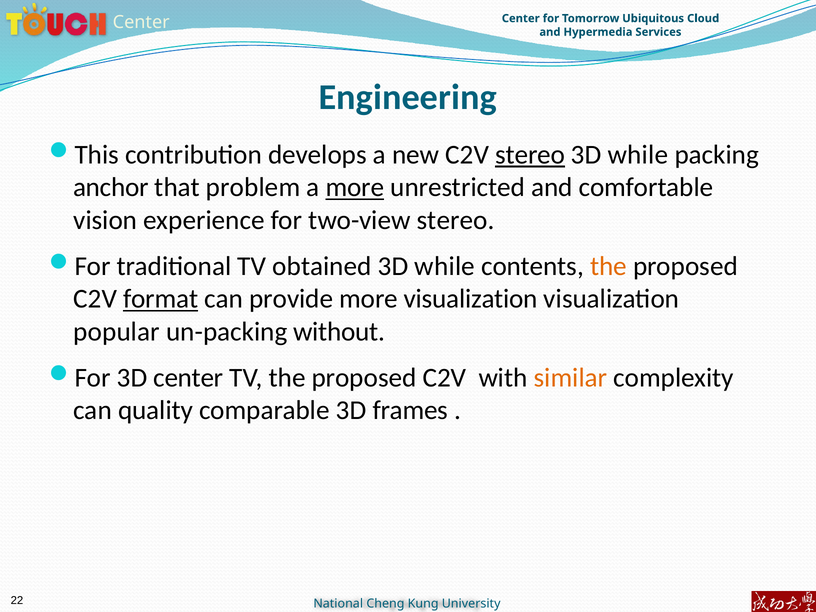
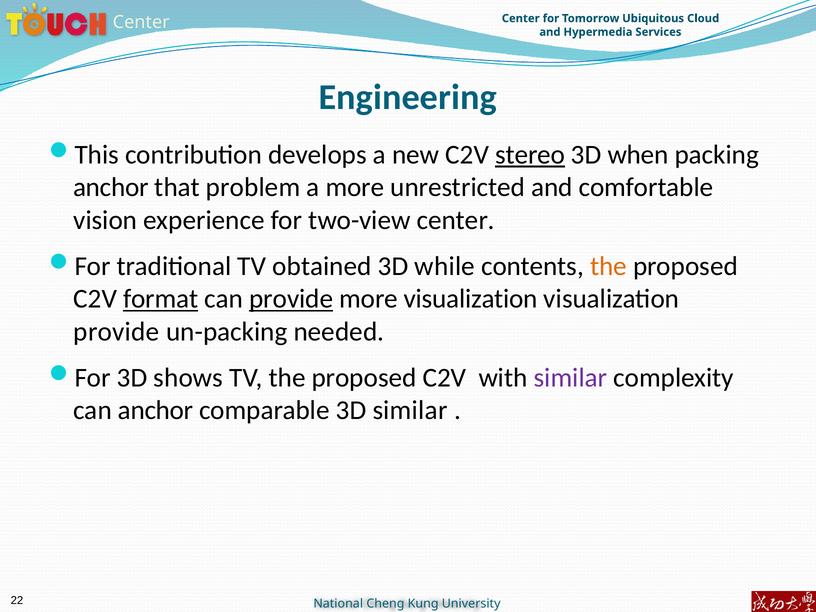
while at (638, 155): while -> when
more at (355, 187) underline: present -> none
two-view stereo: stereo -> center
provide at (291, 299) underline: none -> present
popular at (117, 332): popular -> provide
without: without -> needed
3D center: center -> shows
similar at (570, 378) colour: orange -> purple
can quality: quality -> anchor
3D frames: frames -> similar
